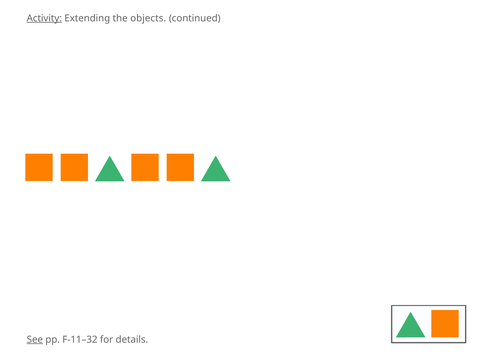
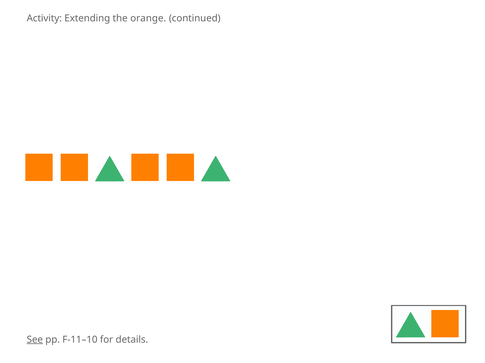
Activity underline: present -> none
objects: objects -> orange
F-11–32: F-11–32 -> F-11–10
